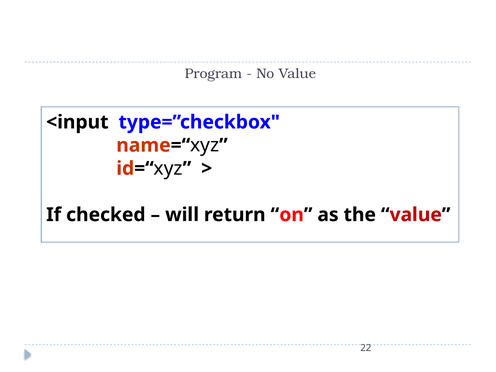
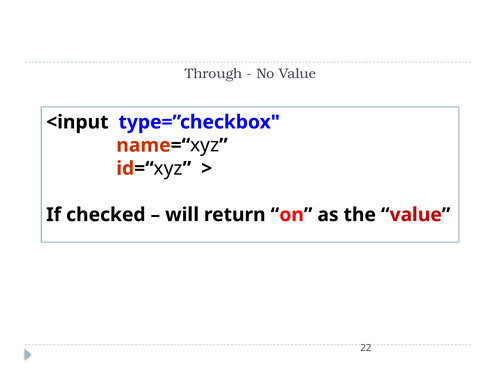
Program: Program -> Through
